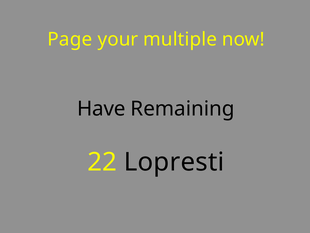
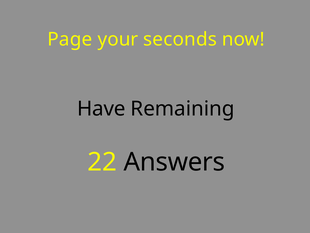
multiple: multiple -> seconds
Lopresti: Lopresti -> Answers
